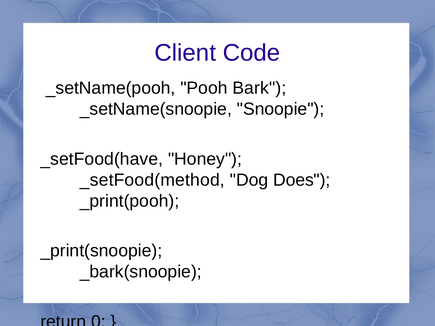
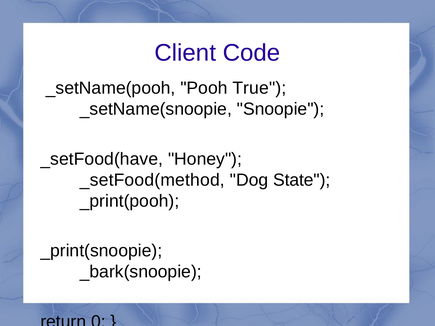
Bark: Bark -> True
Does: Does -> State
